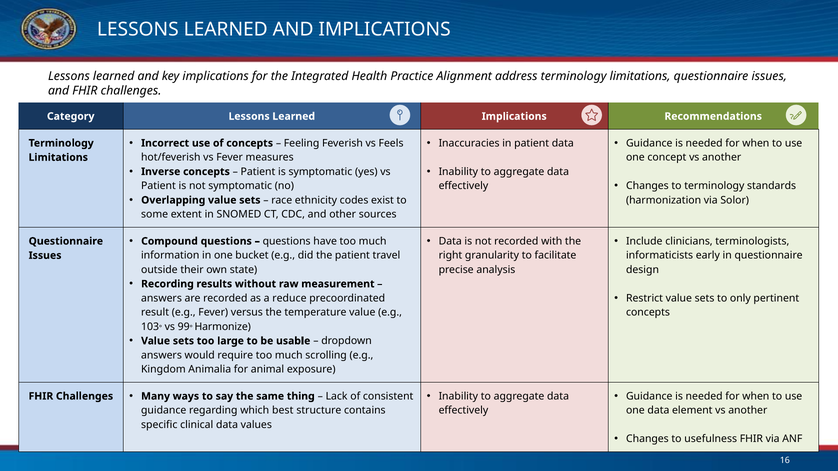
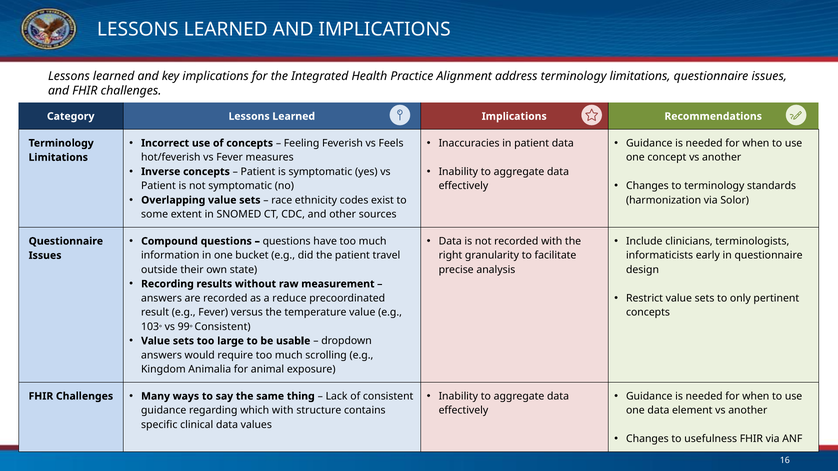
Harmonize at (223, 327): Harmonize -> Consistent
which best: best -> with
